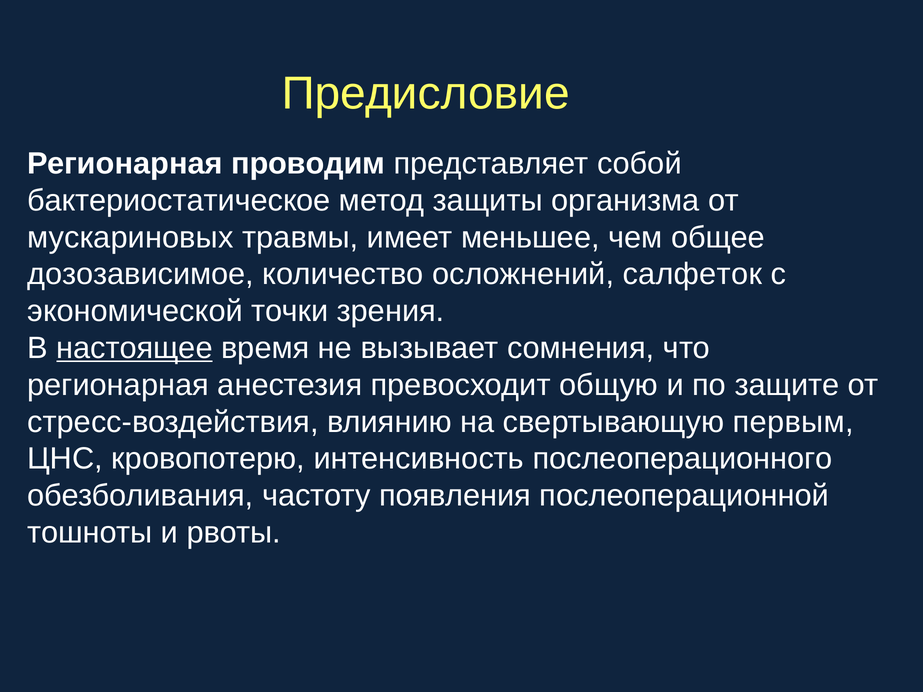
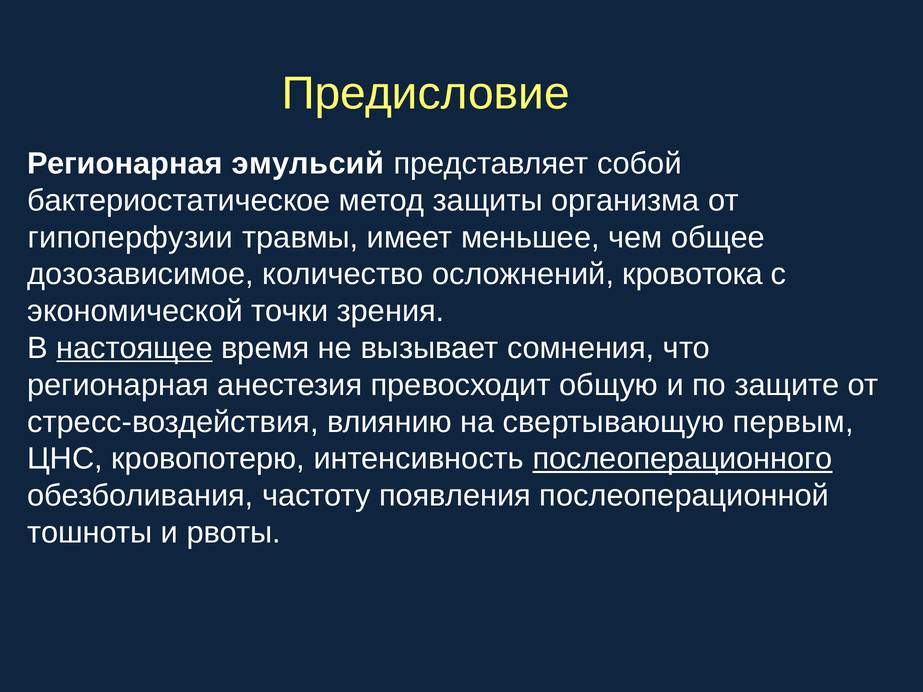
проводим: проводим -> эмульсий
мускариновых: мускариновых -> гипоперфузии
салфеток: салфеток -> кровотока
послеоперационного underline: none -> present
